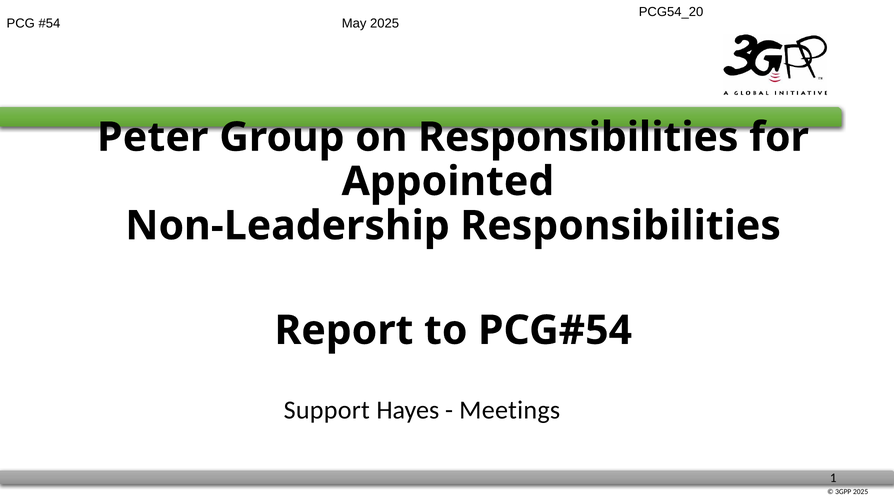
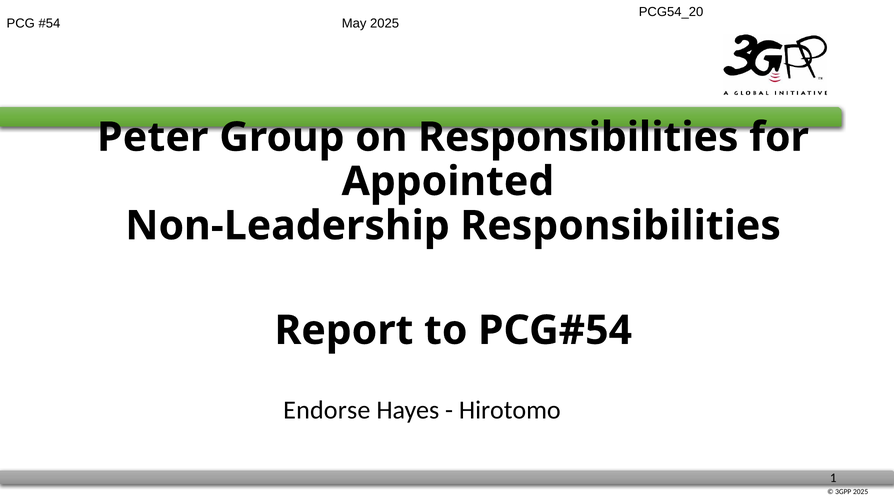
Support: Support -> Endorse
Meetings: Meetings -> Hirotomo
